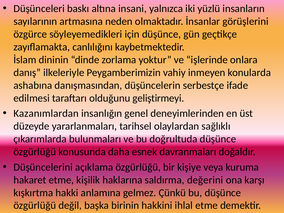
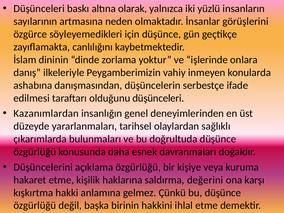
insani: insani -> olarak
olduğunu geliştirmeyi: geliştirmeyi -> düşünceleri
